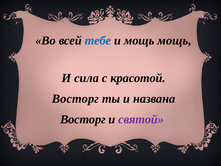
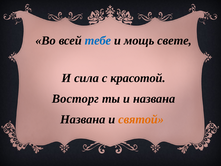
мощь мощь: мощь -> свете
Восторг at (83, 119): Восторг -> Названа
святой colour: purple -> orange
